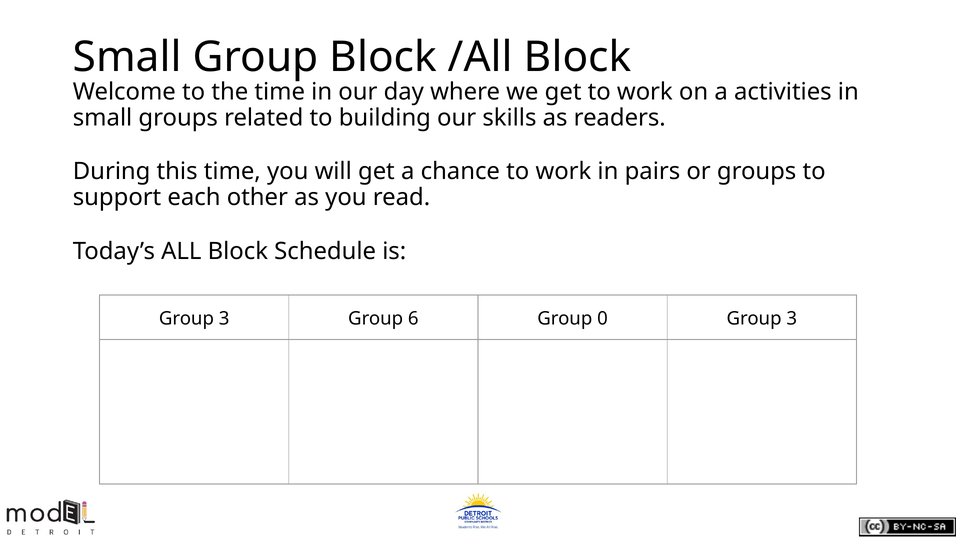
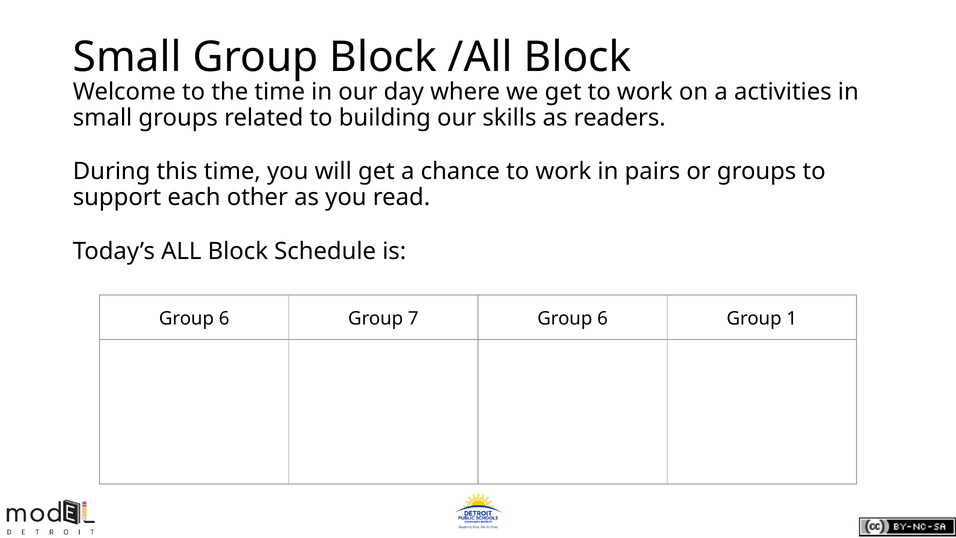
3 at (224, 318): 3 -> 6
6: 6 -> 7
0 at (603, 318): 0 -> 6
3 at (792, 318): 3 -> 1
